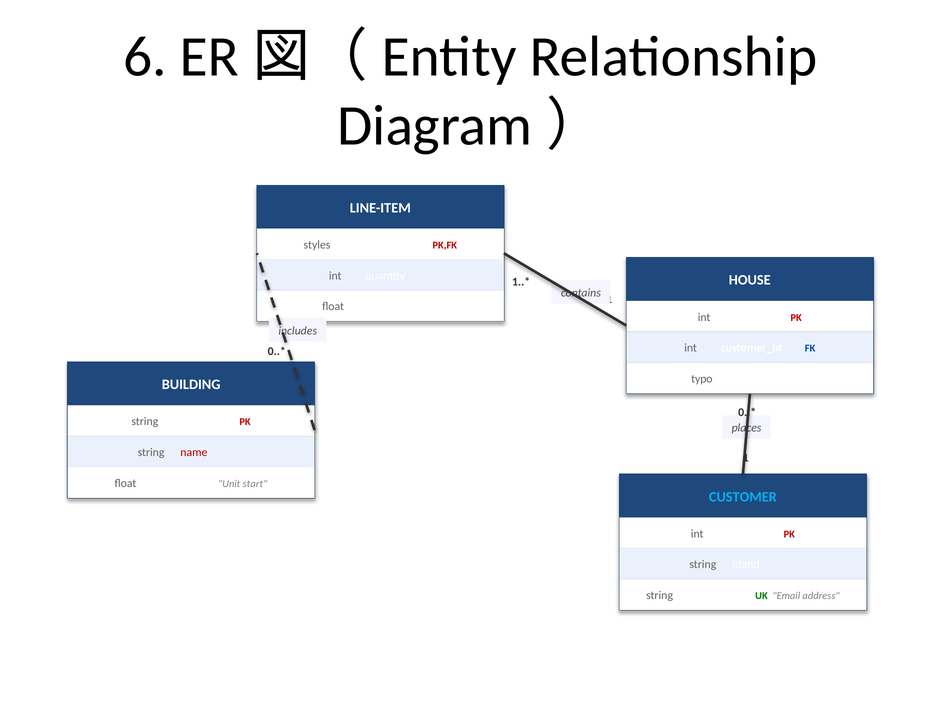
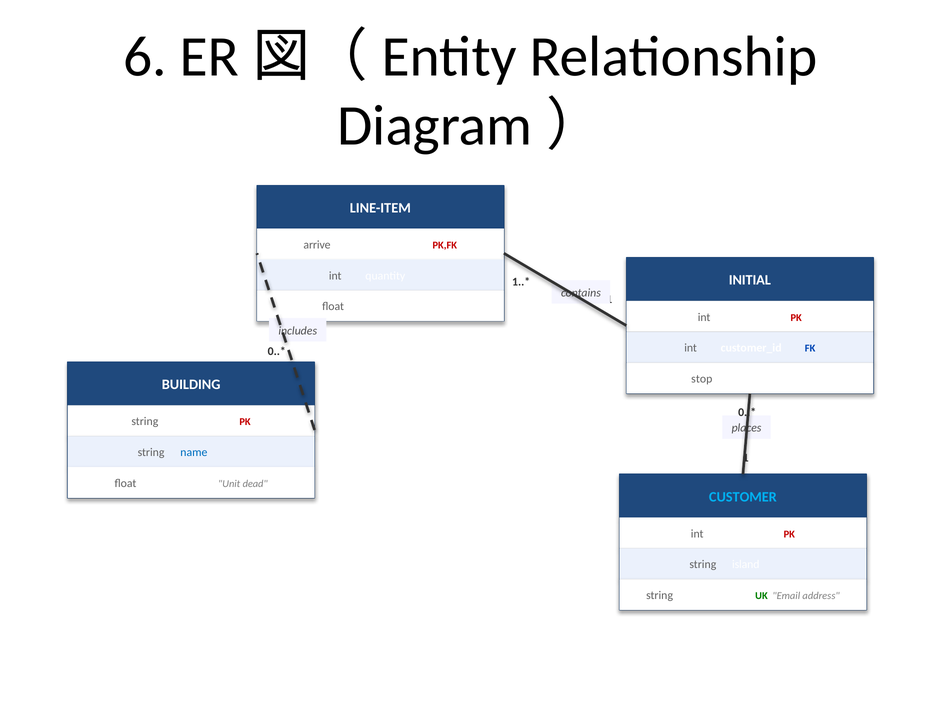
styles: styles -> arrive
HOUSE: HOUSE -> INITIAL
typo: typo -> stop
name colour: red -> blue
start: start -> dead
